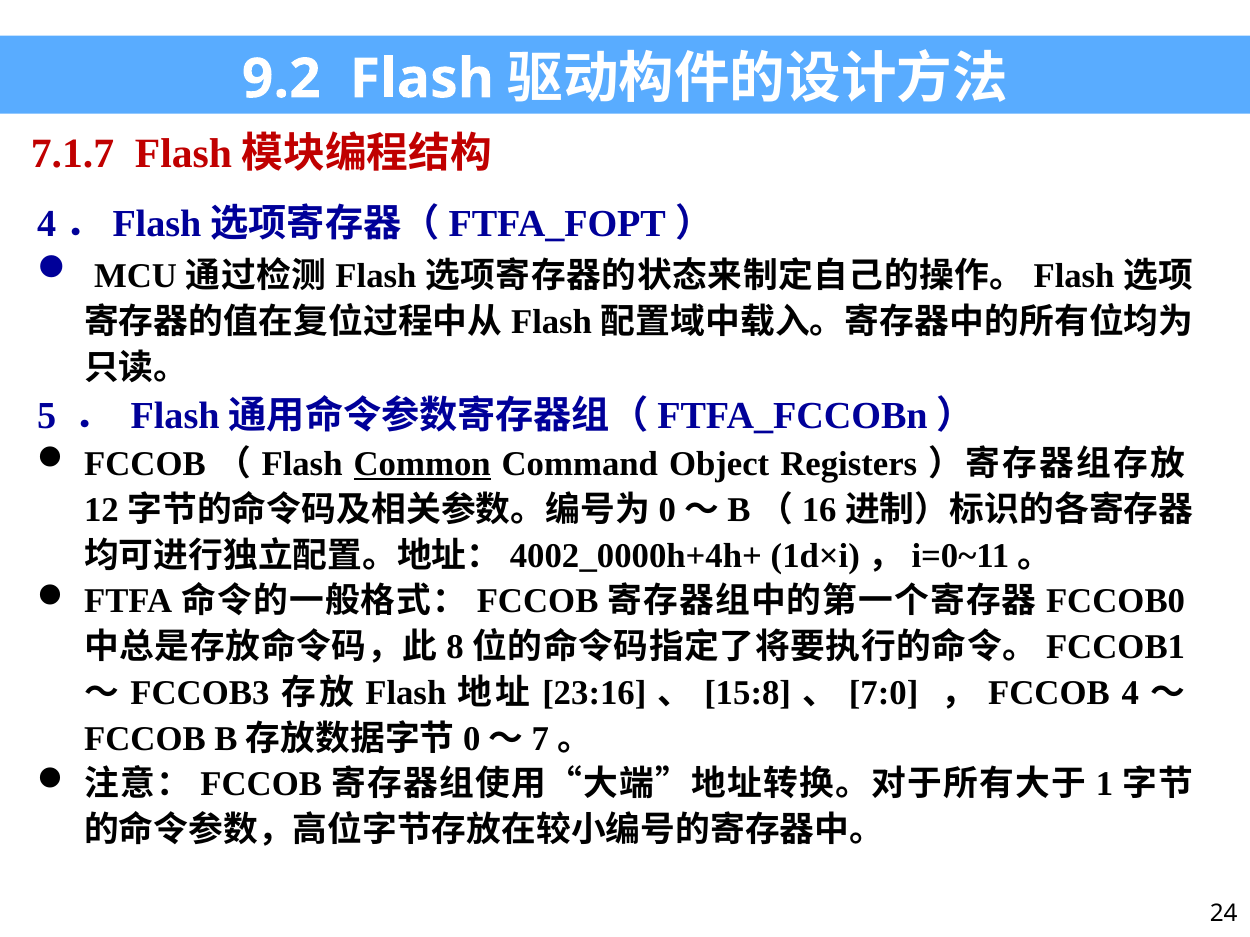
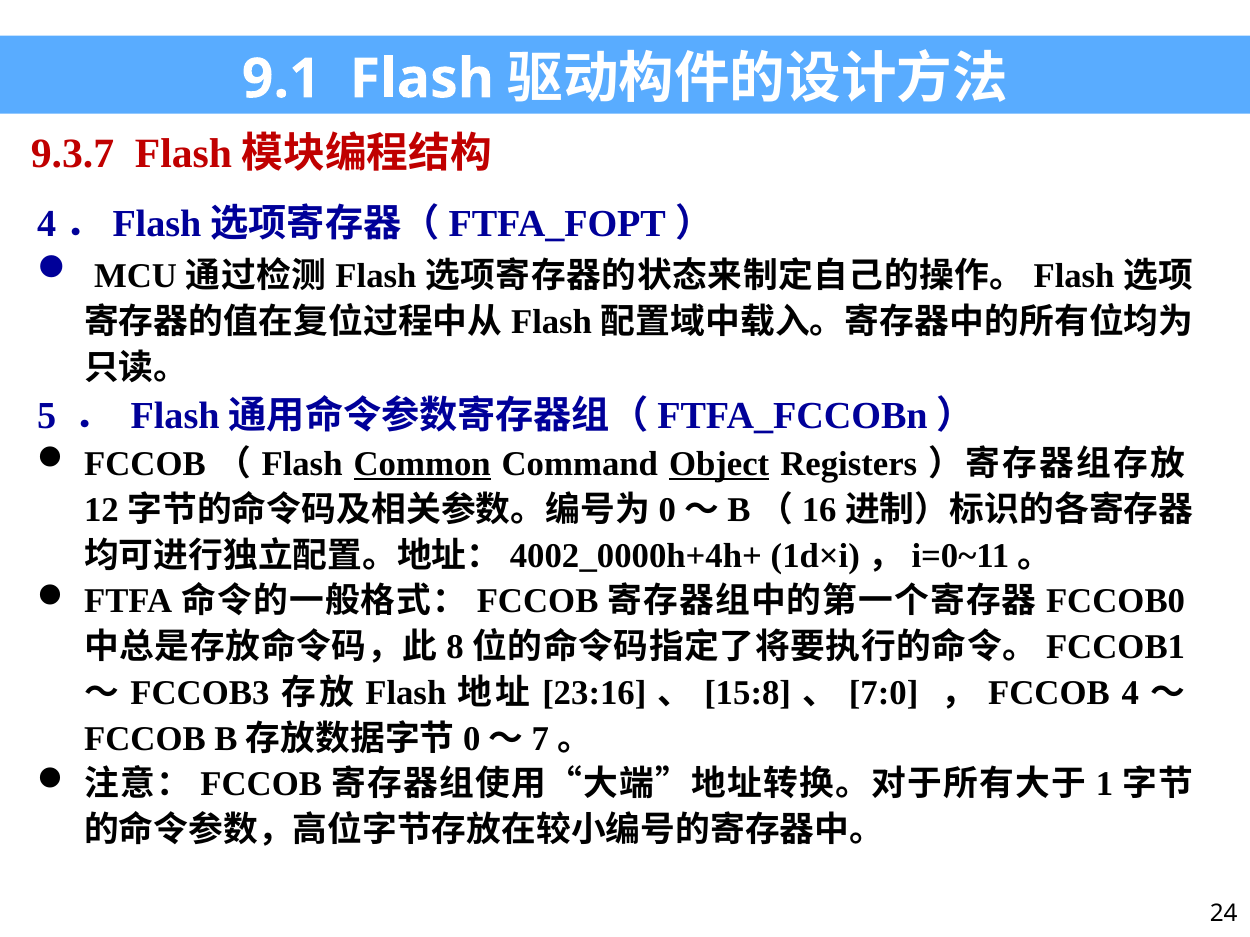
9.2: 9.2 -> 9.1
7.1.7: 7.1.7 -> 9.3.7
Object underline: none -> present
